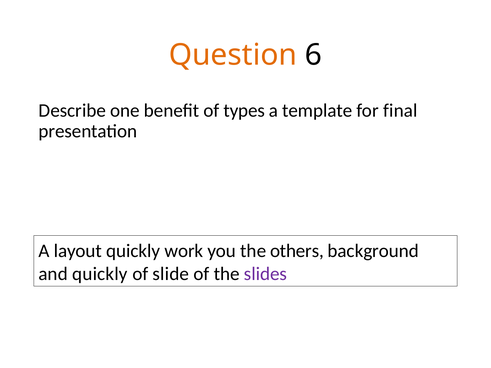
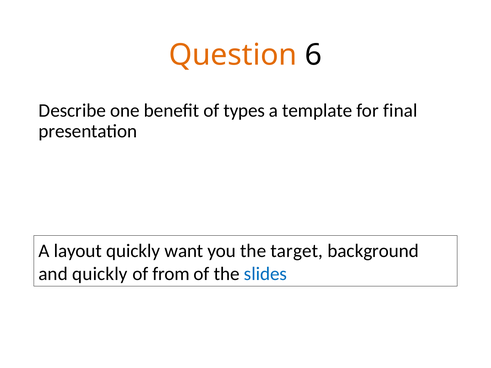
work: work -> want
others: others -> target
slide: slide -> from
slides colour: purple -> blue
